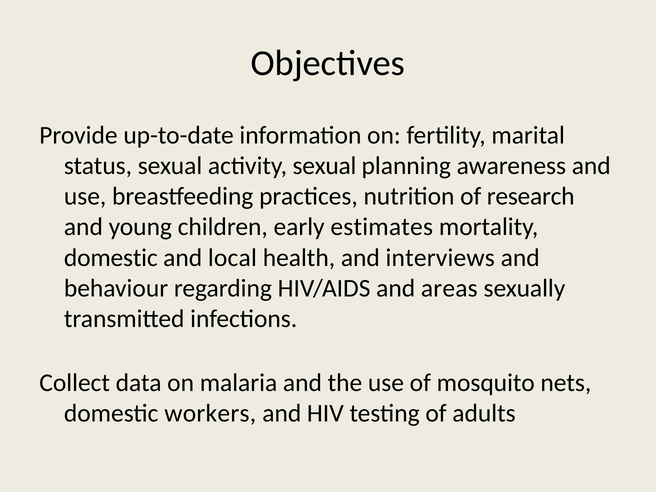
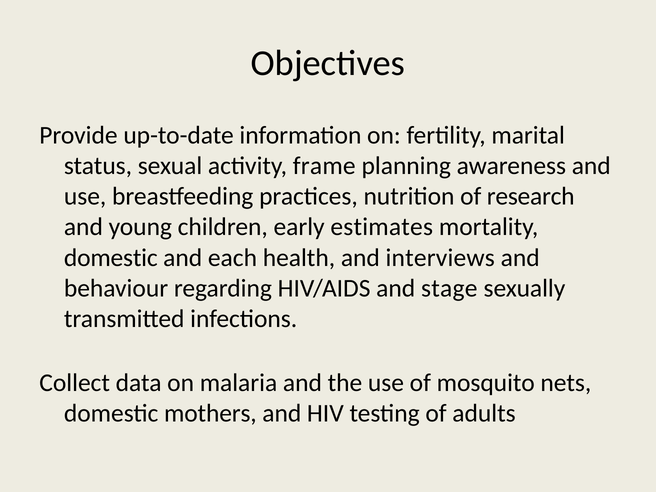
activity sexual: sexual -> frame
local: local -> each
areas: areas -> stage
workers: workers -> mothers
